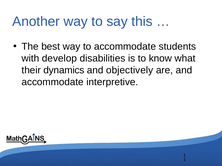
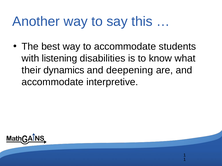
develop: develop -> listening
objectively: objectively -> deepening
